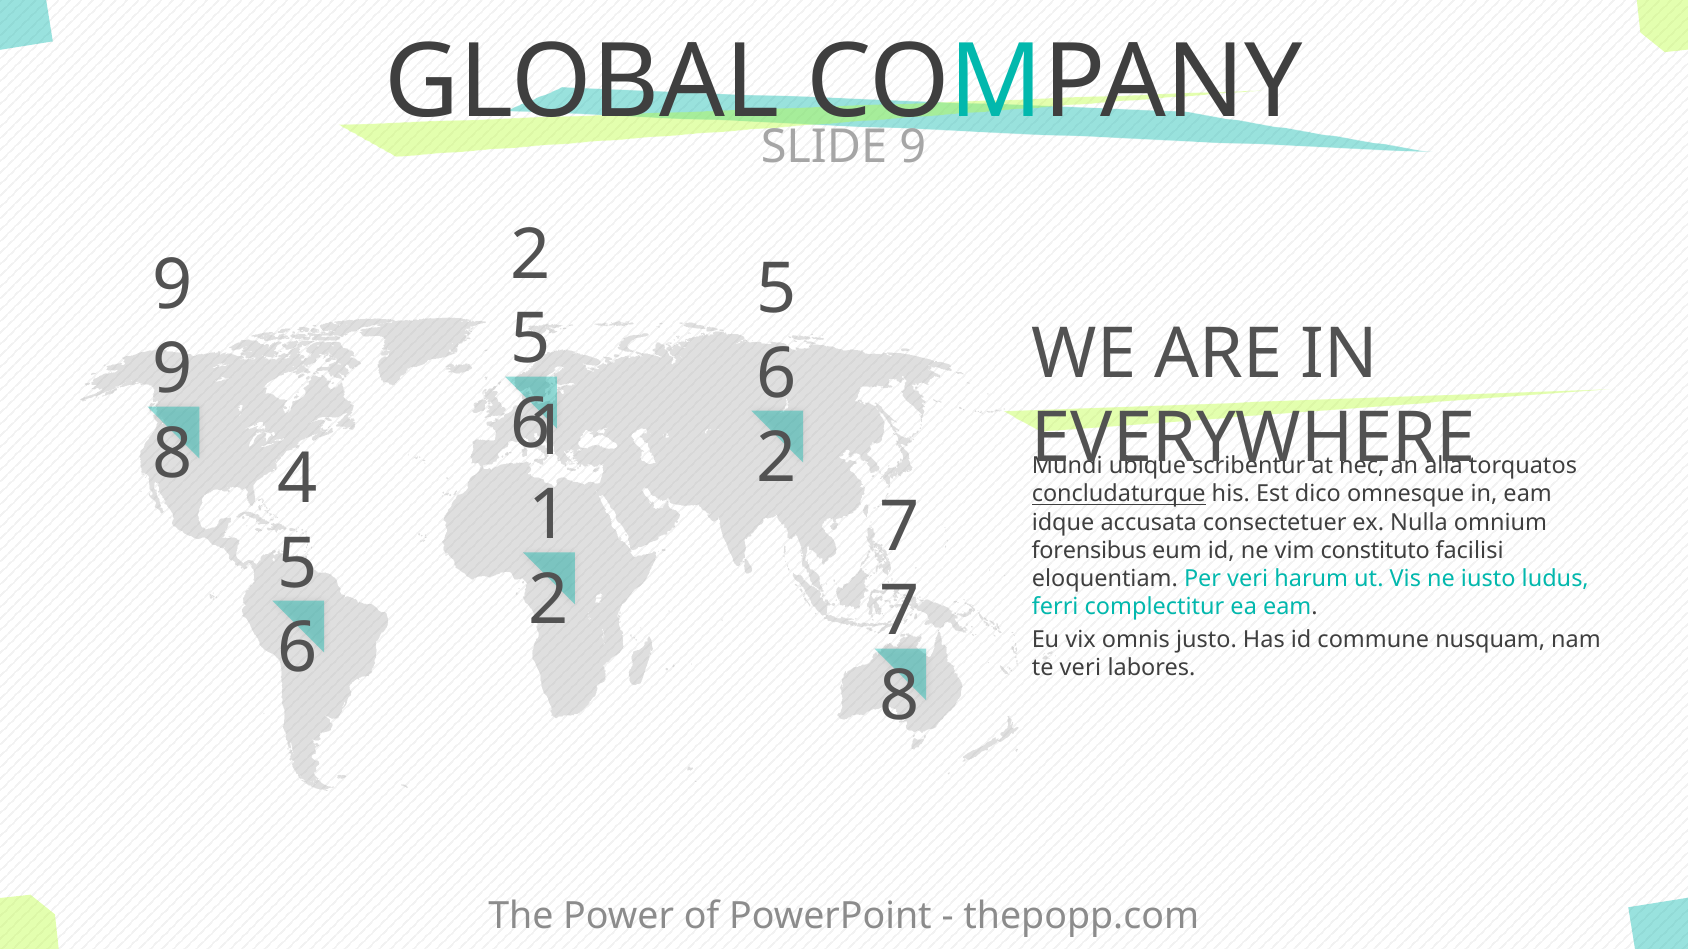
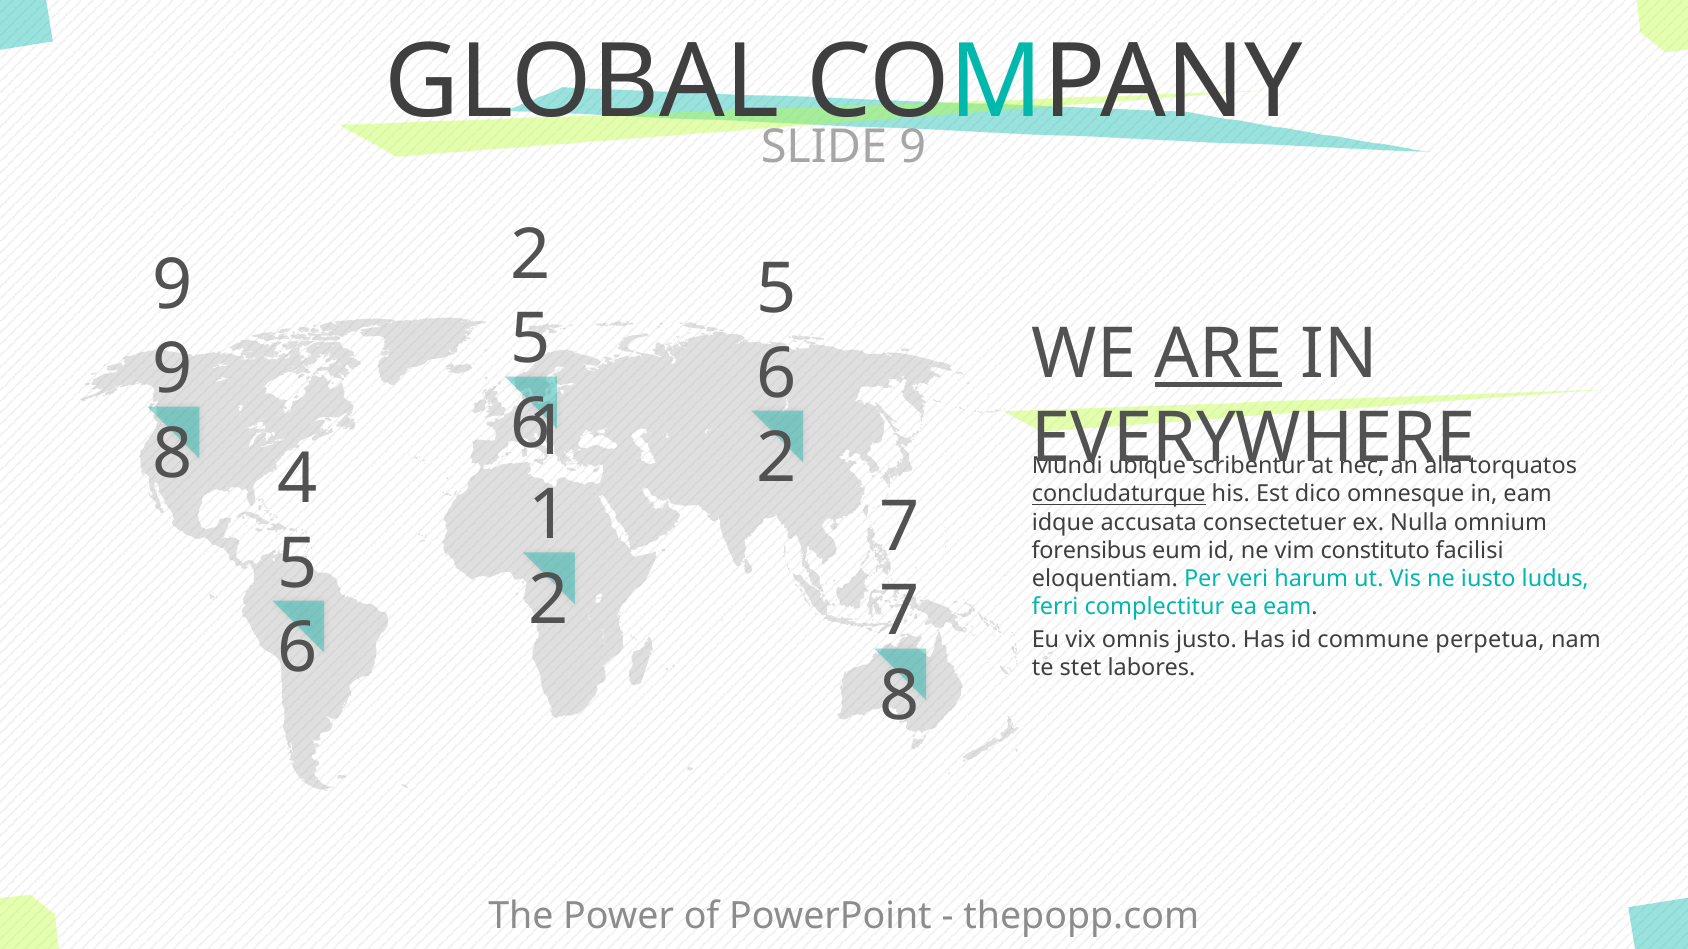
ARE underline: none -> present
nusquam: nusquam -> perpetua
te veri: veri -> stet
